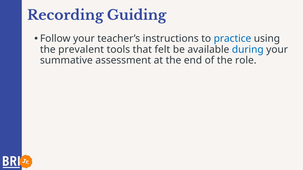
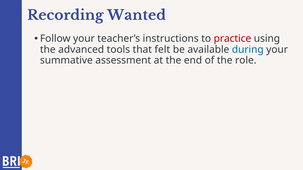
Guiding: Guiding -> Wanted
practice colour: blue -> red
prevalent: prevalent -> advanced
